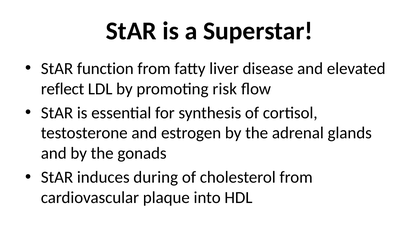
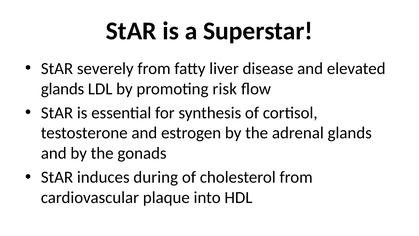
function: function -> severely
reflect at (63, 89): reflect -> glands
